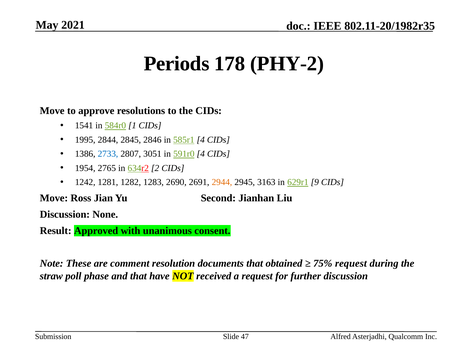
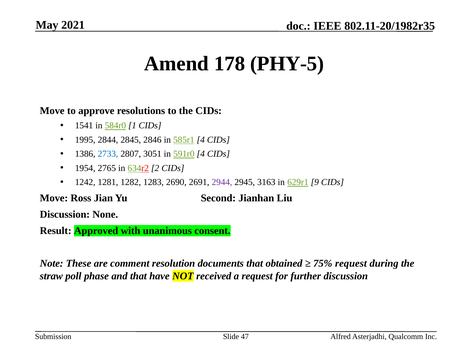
Periods: Periods -> Amend
PHY-2: PHY-2 -> PHY-5
2944 colour: orange -> purple
